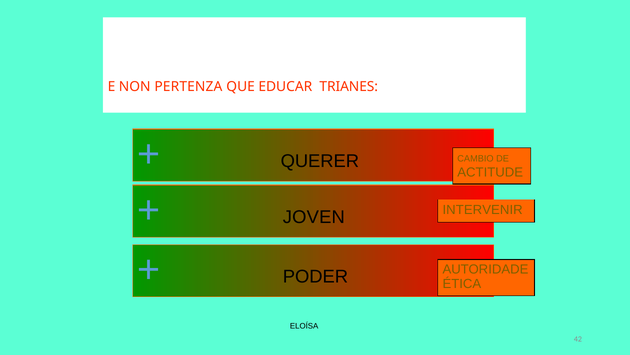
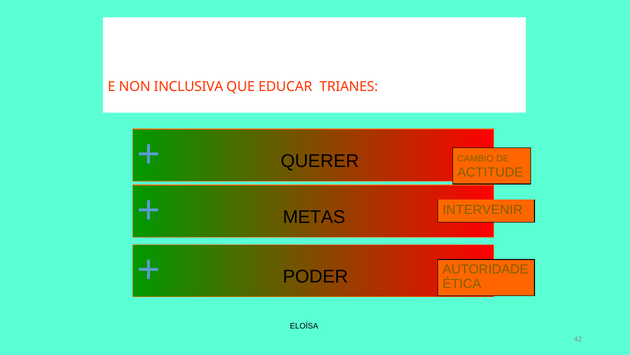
PERTENZA: PERTENZA -> INCLUSIVA
JOVEN: JOVEN -> METAS
